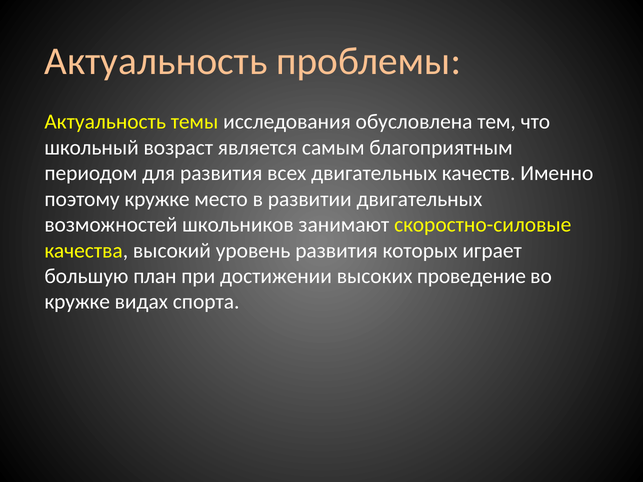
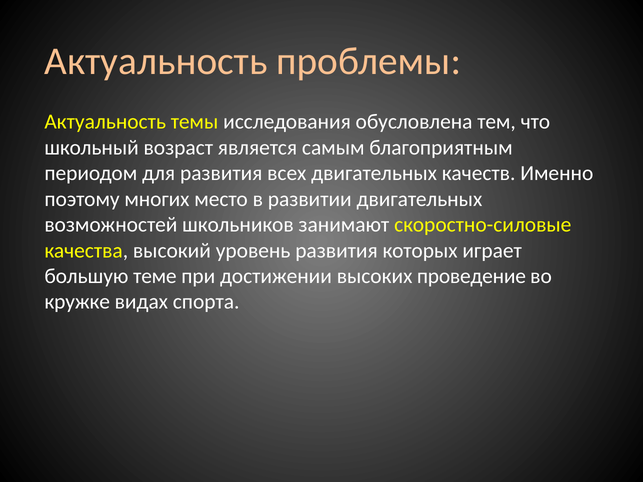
поэтому кружке: кружке -> многих
план: план -> теме
